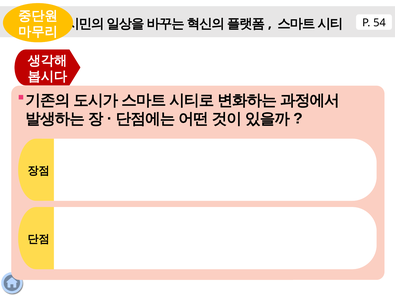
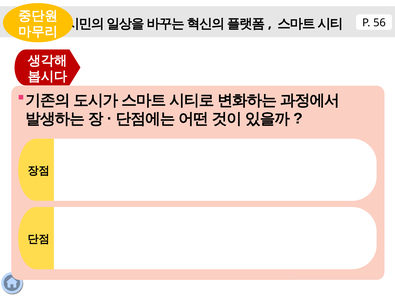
54: 54 -> 56
